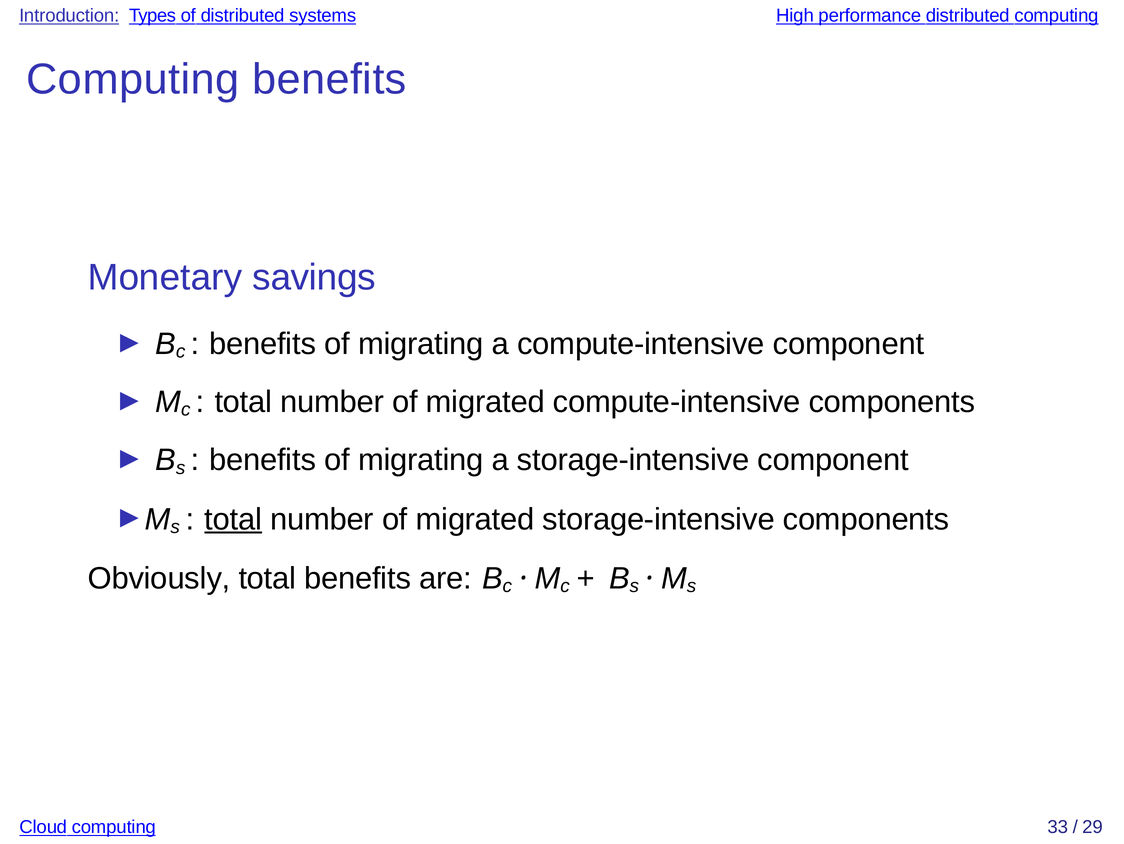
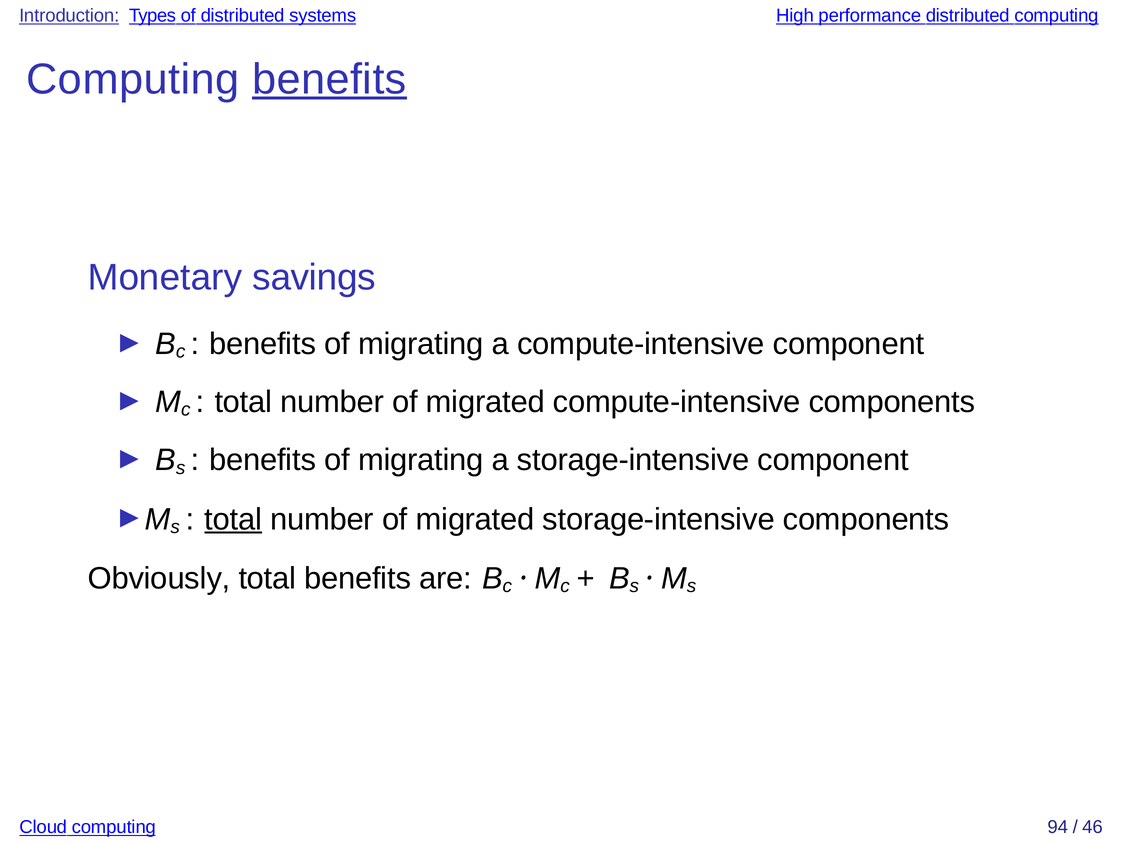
benefits at (329, 79) underline: none -> present
33: 33 -> 94
29: 29 -> 46
